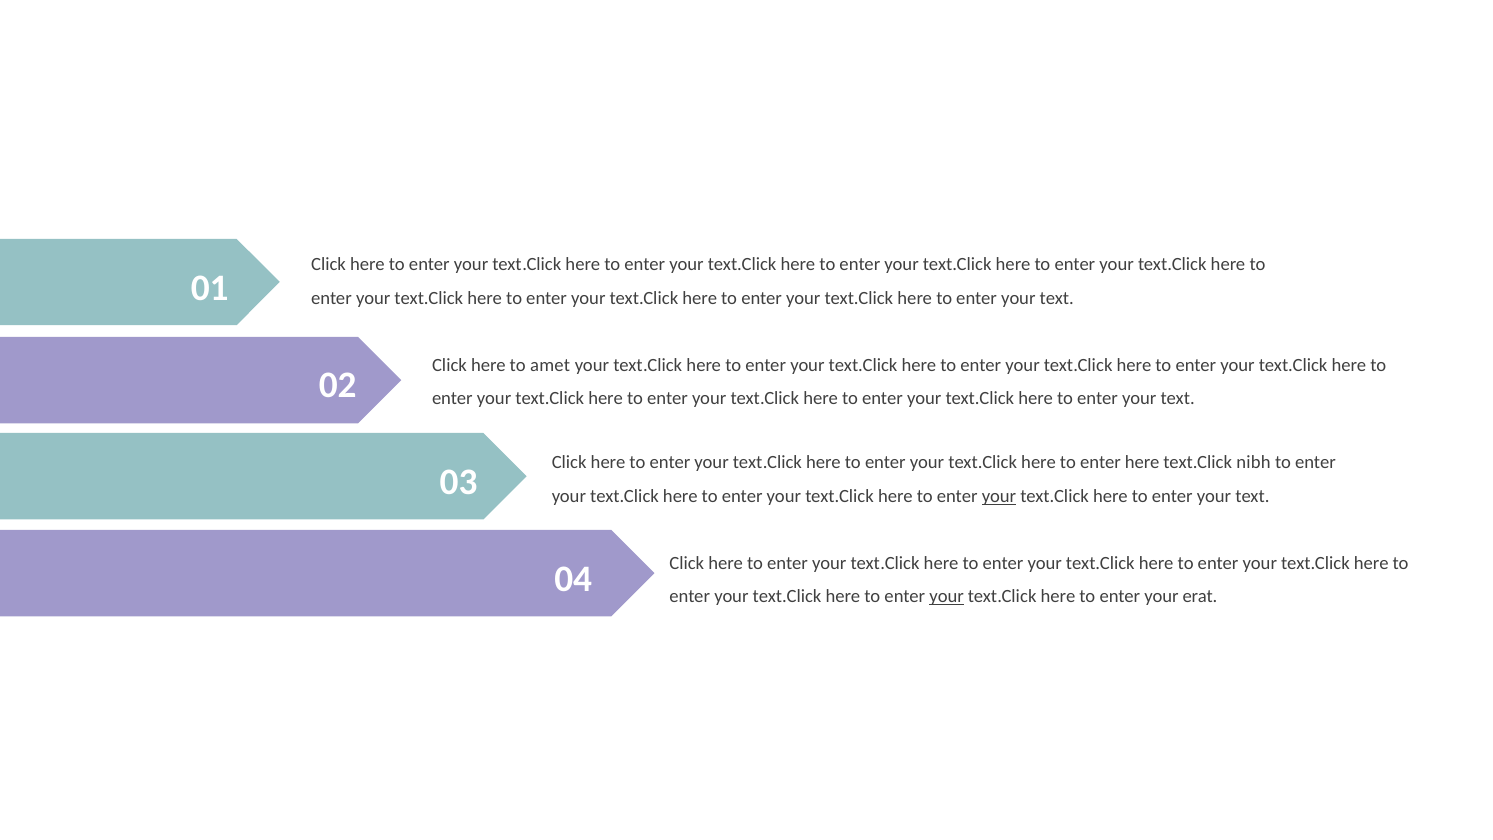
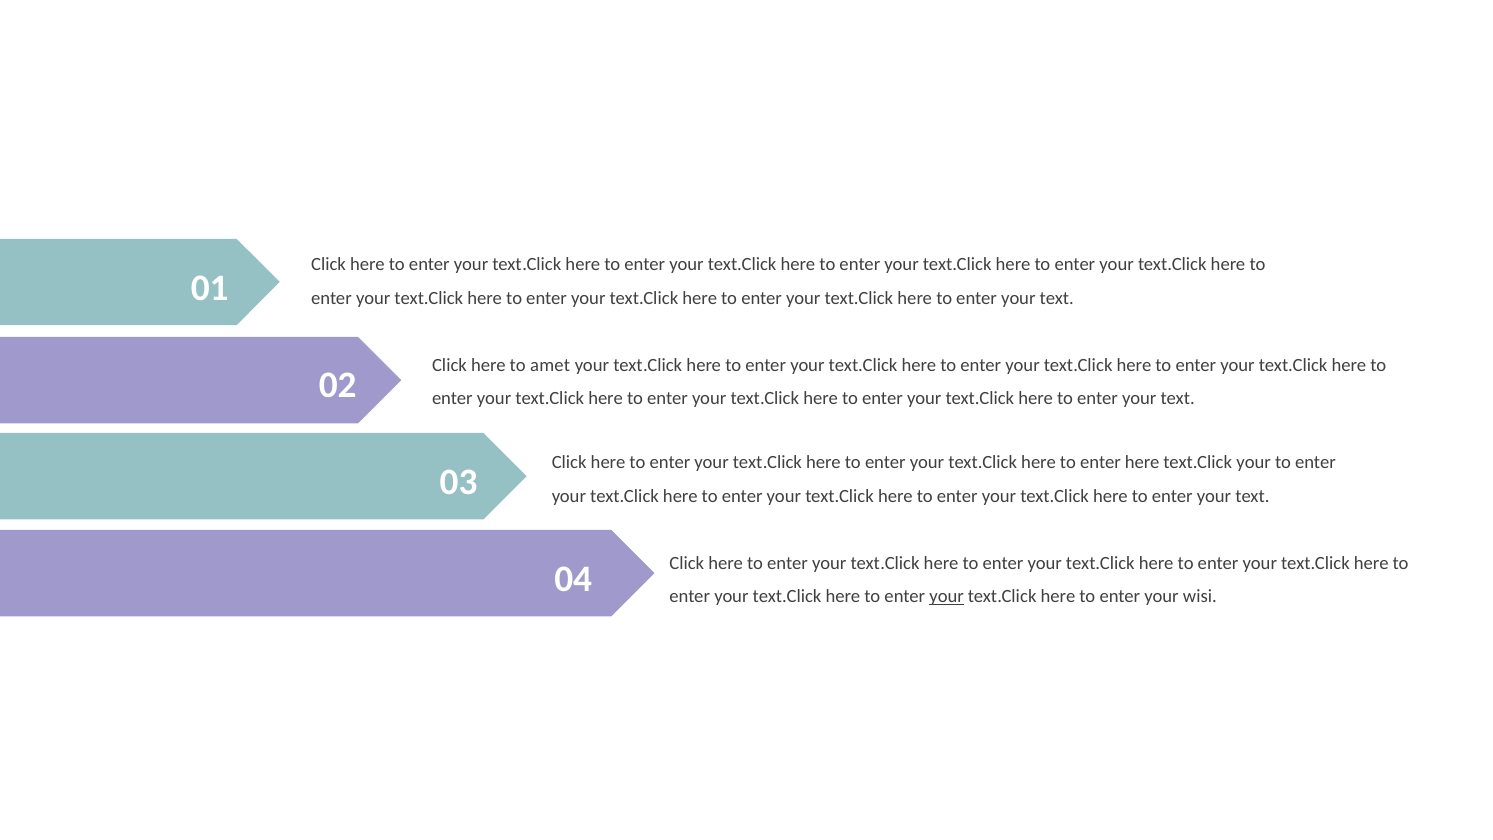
text.Click nibh: nibh -> your
your at (999, 496) underline: present -> none
erat: erat -> wisi
